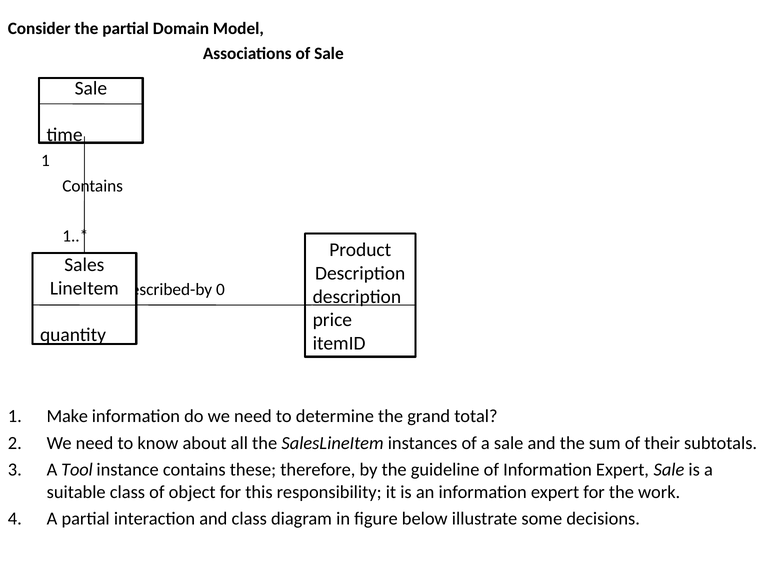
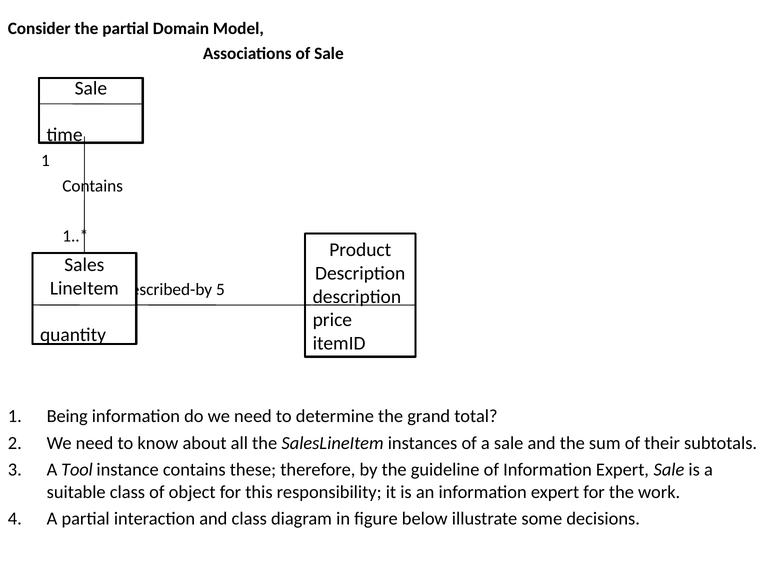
0: 0 -> 5
Make: Make -> Being
